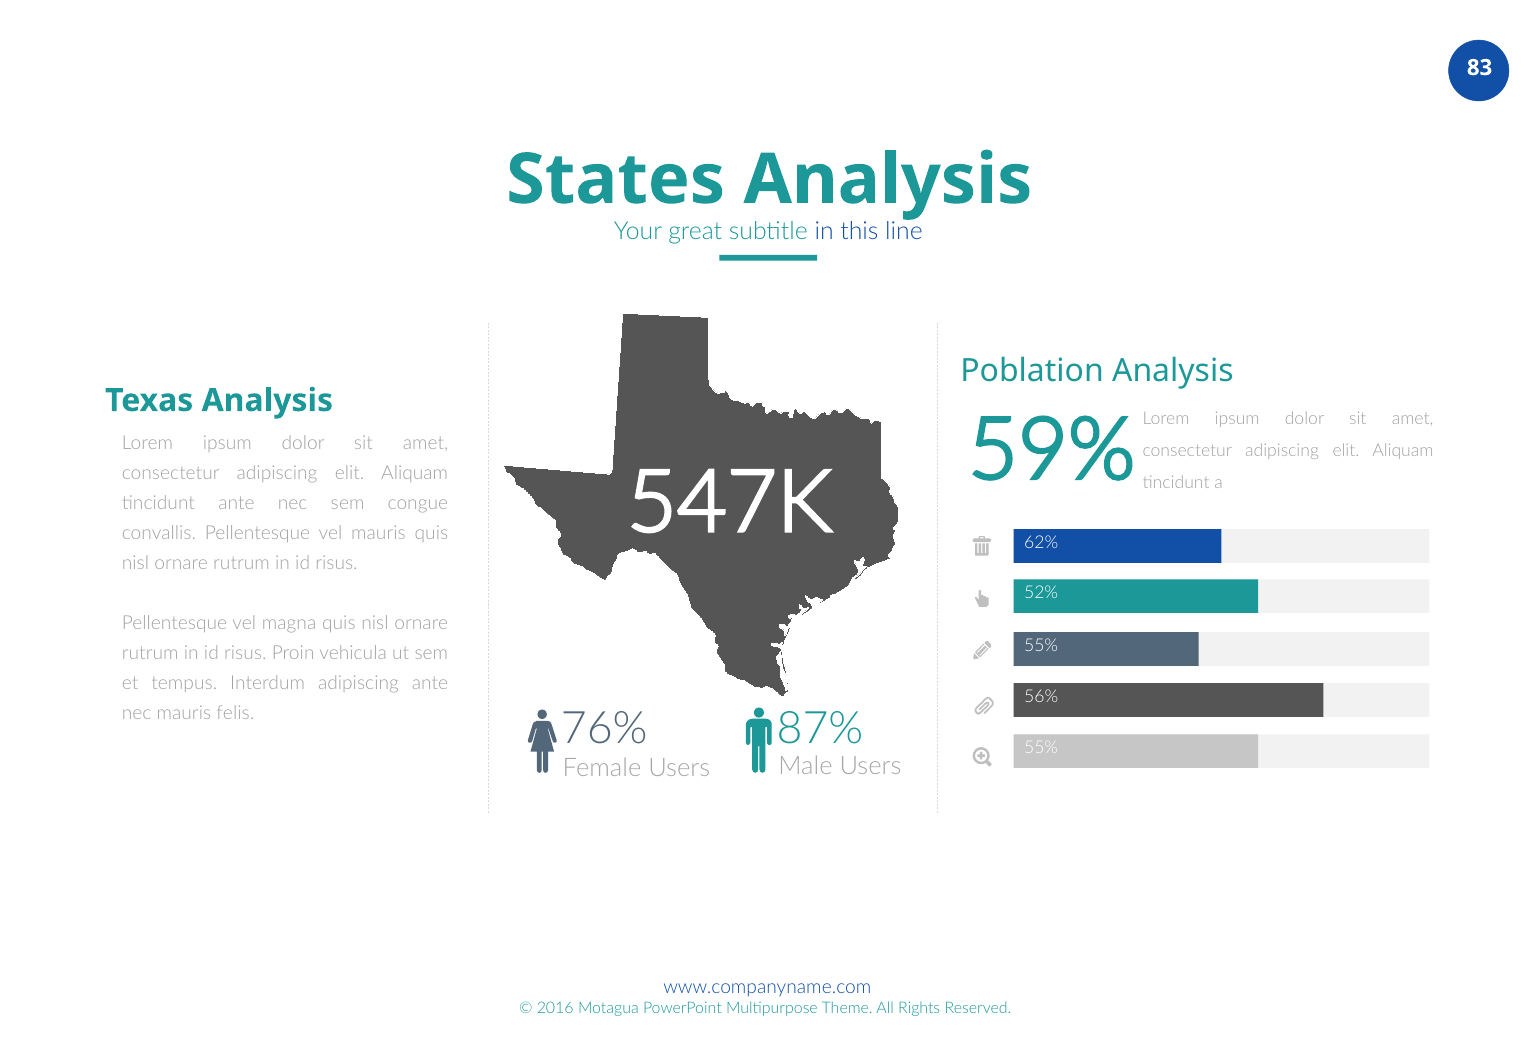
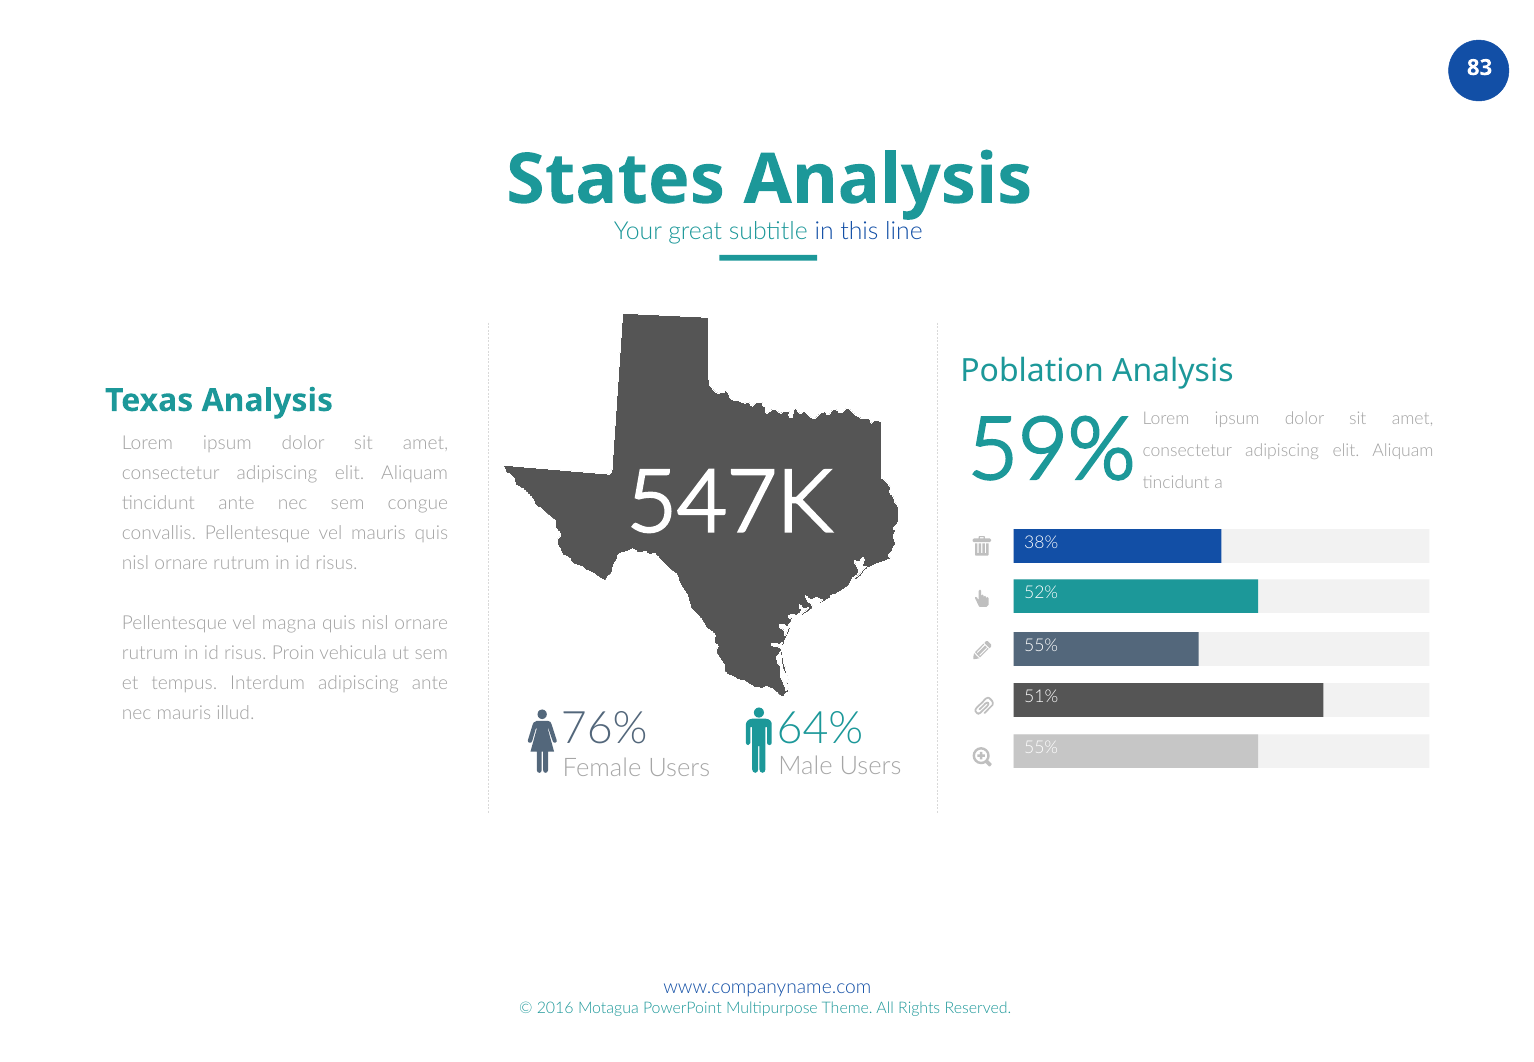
62%: 62% -> 38%
56%: 56% -> 51%
felis: felis -> illud
87%: 87% -> 64%
